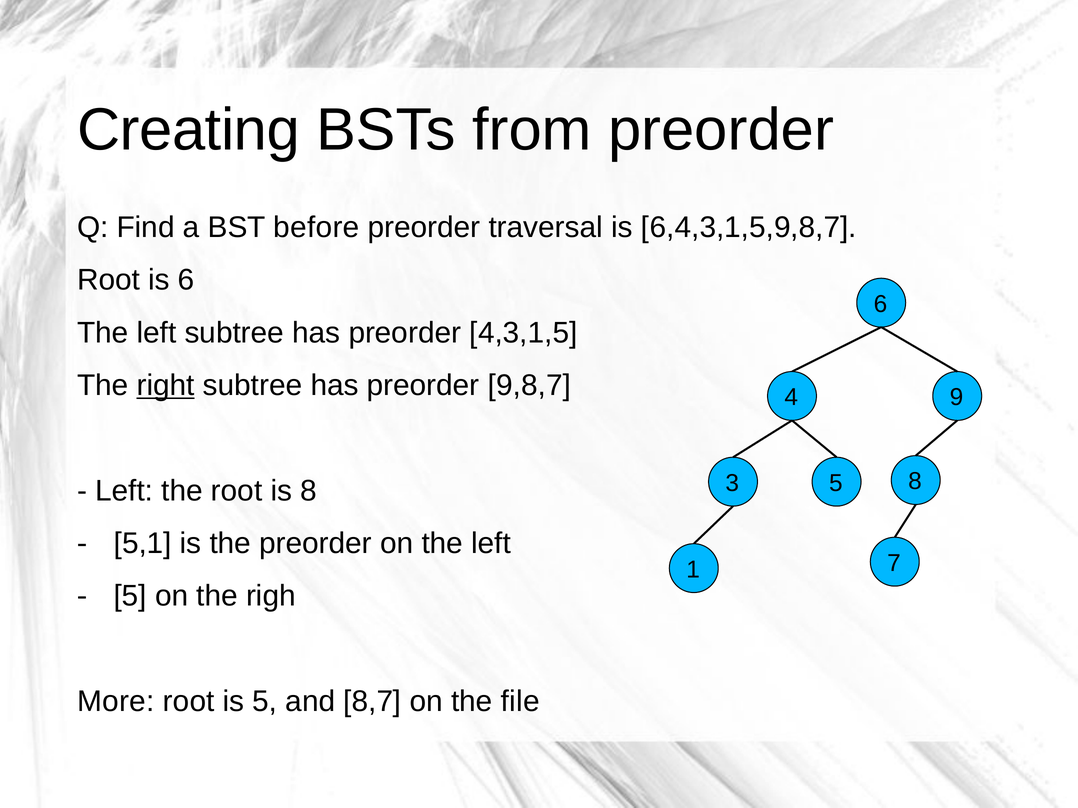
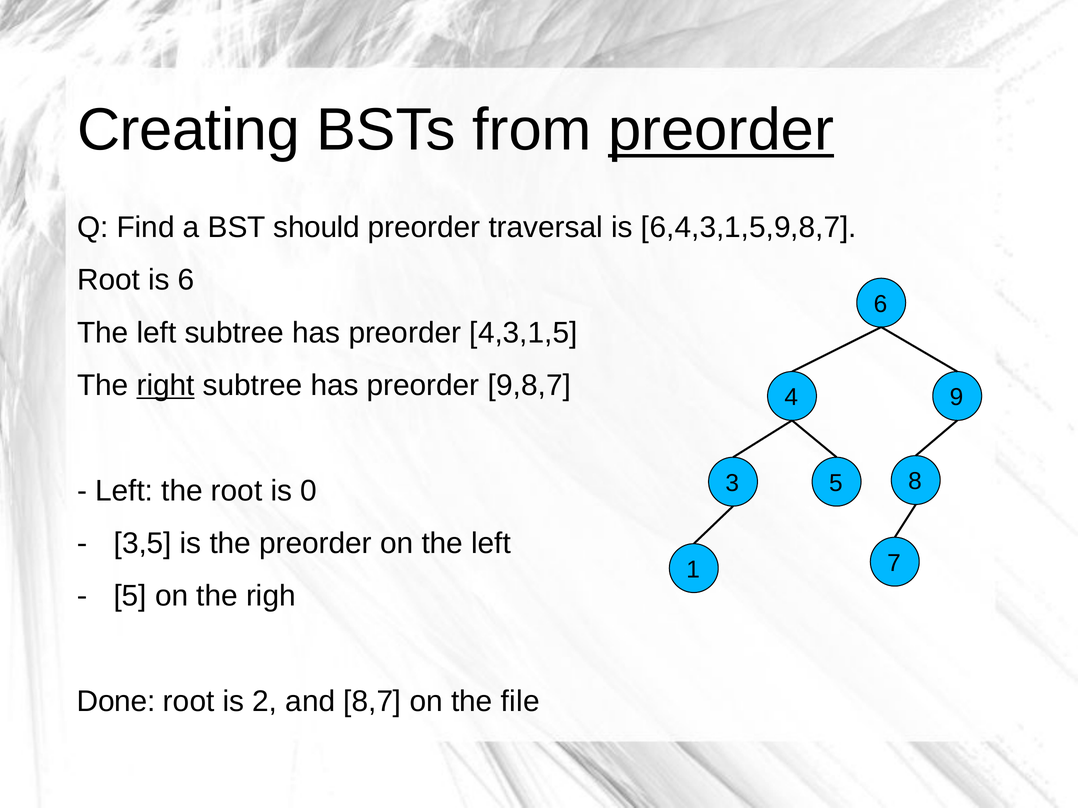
preorder at (721, 130) underline: none -> present
before: before -> should
is 8: 8 -> 0
5,1: 5,1 -> 3,5
More: More -> Done
is 5: 5 -> 2
